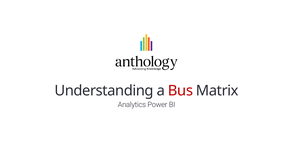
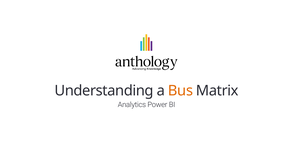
Bus colour: red -> orange
